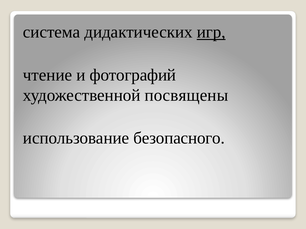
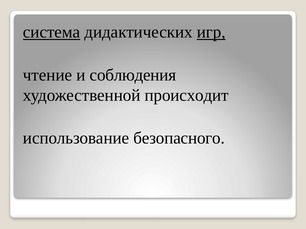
система underline: none -> present
фотографий: фотографий -> соблюдения
посвящены: посвящены -> происходит
